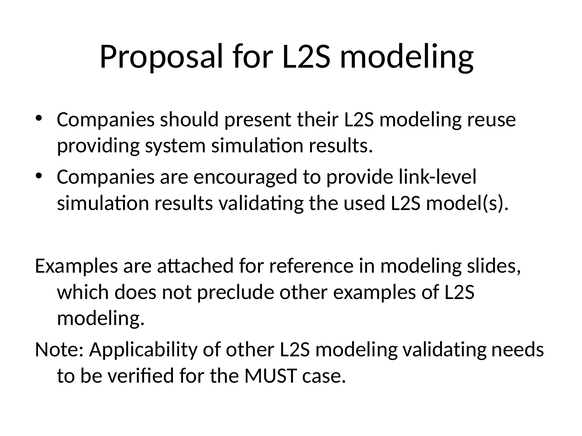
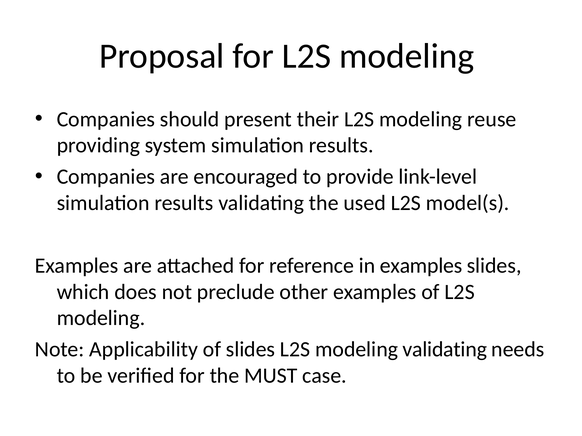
in modeling: modeling -> examples
of other: other -> slides
